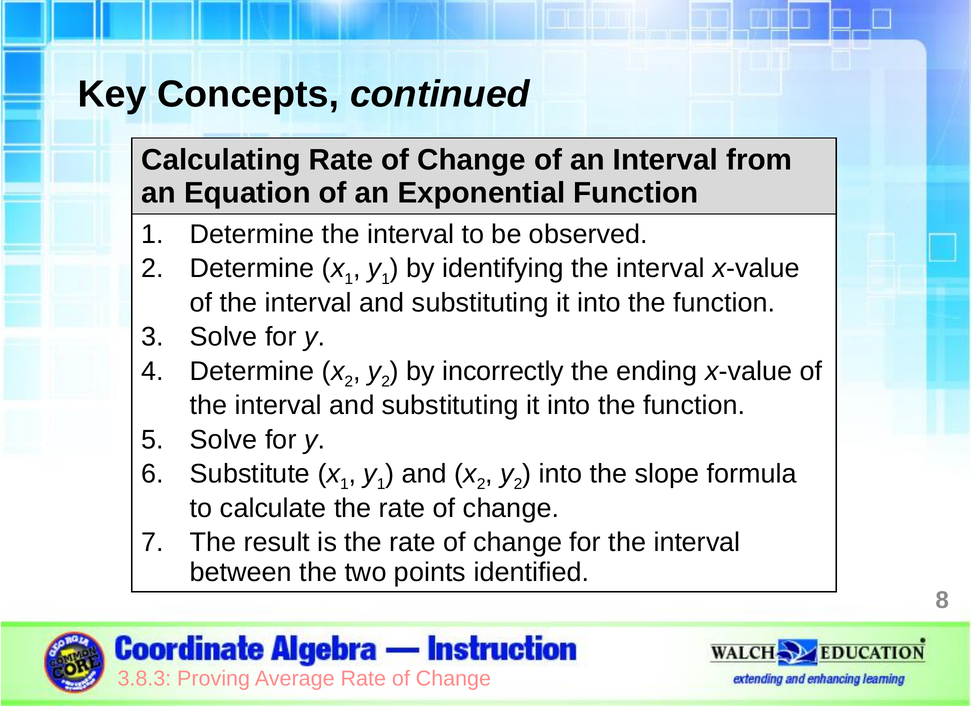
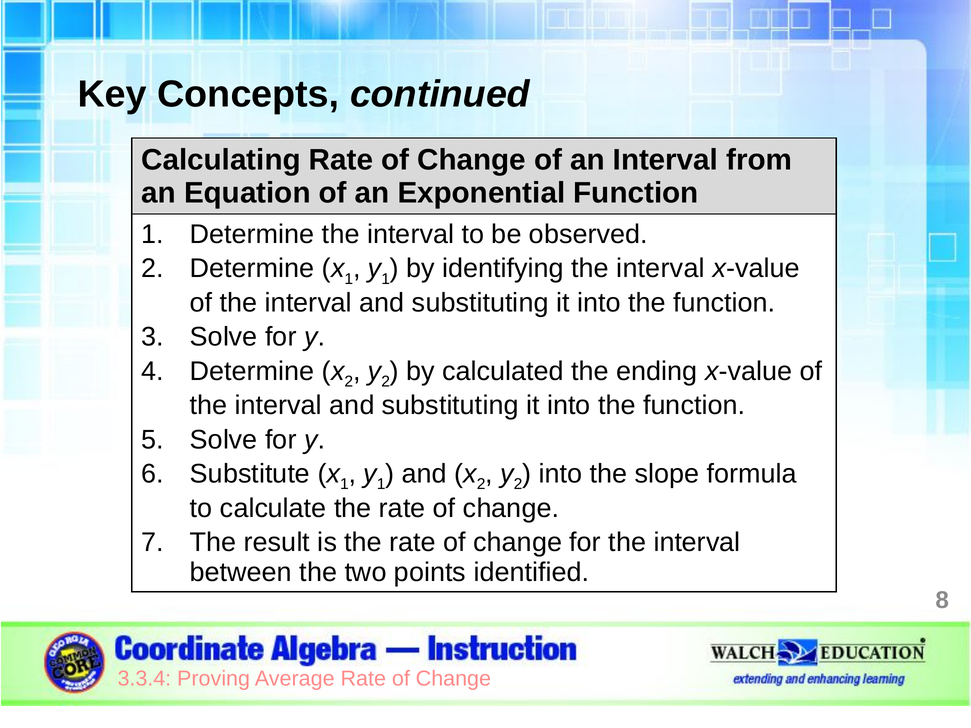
incorrectly: incorrectly -> calculated
3.8.3: 3.8.3 -> 3.3.4
